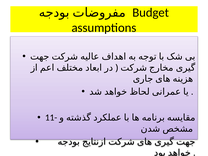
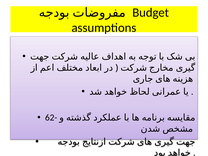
11-: 11- -> 62-
